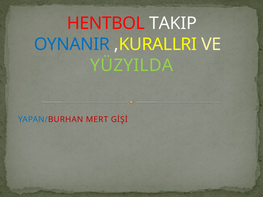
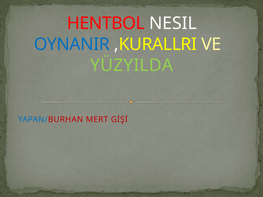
TAKIP: TAKIP -> NESIL
